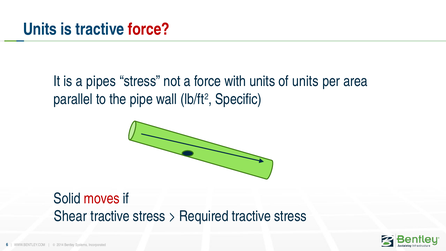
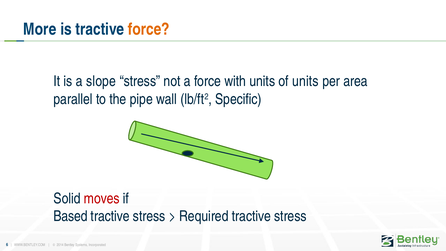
Units at (40, 29): Units -> More
force at (149, 29) colour: red -> orange
pipes: pipes -> slope
Shear: Shear -> Based
